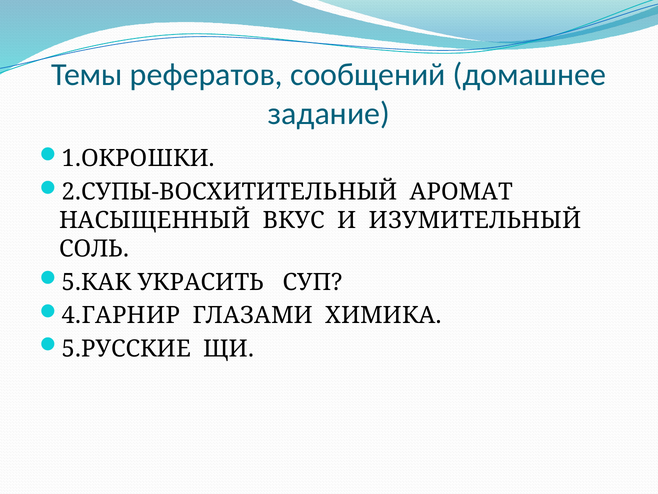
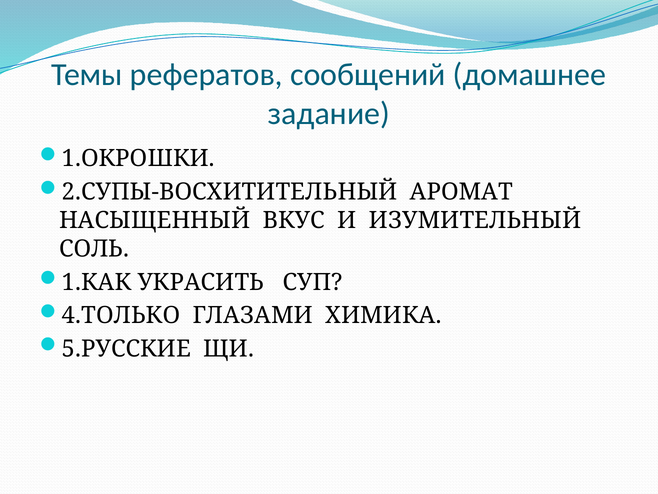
5.КАК: 5.КАК -> 1.КАК
4.ГАРНИР: 4.ГАРНИР -> 4.ТОЛЬКО
